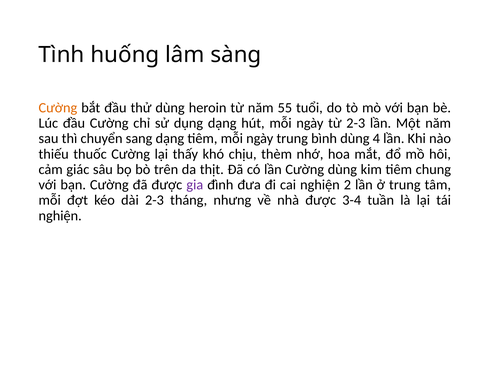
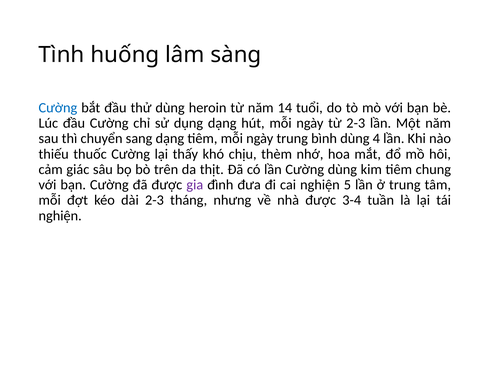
Cường at (58, 108) colour: orange -> blue
55: 55 -> 14
2: 2 -> 5
